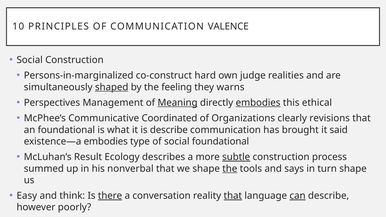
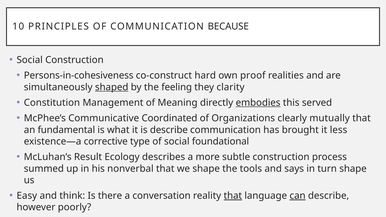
VALENCE: VALENCE -> BECAUSE
Persons-in-marginalized: Persons-in-marginalized -> Persons-in-cohesiveness
judge: judge -> proof
warns: warns -> clarity
Perspectives: Perspectives -> Constitution
Meaning underline: present -> none
ethical: ethical -> served
revisions: revisions -> mutually
an foundational: foundational -> fundamental
said: said -> less
existence—a embodies: embodies -> corrective
subtle underline: present -> none
the at (230, 169) underline: present -> none
there underline: present -> none
